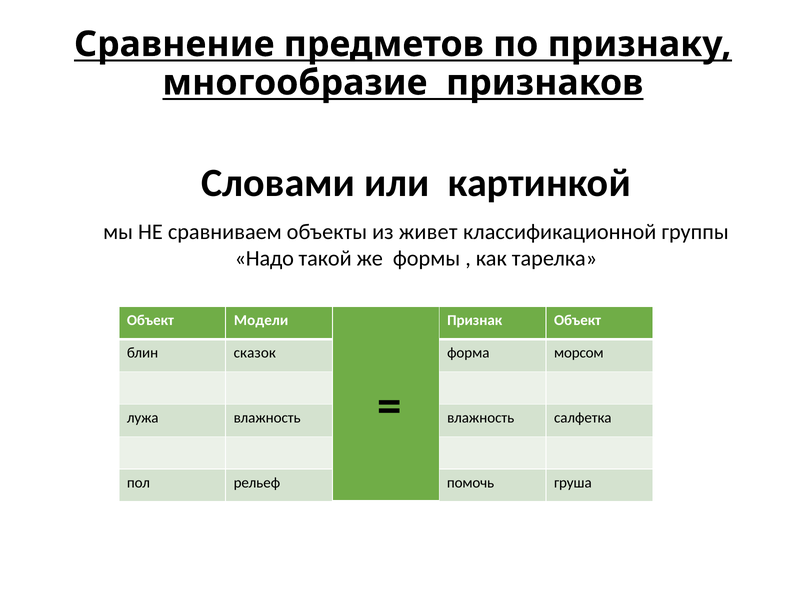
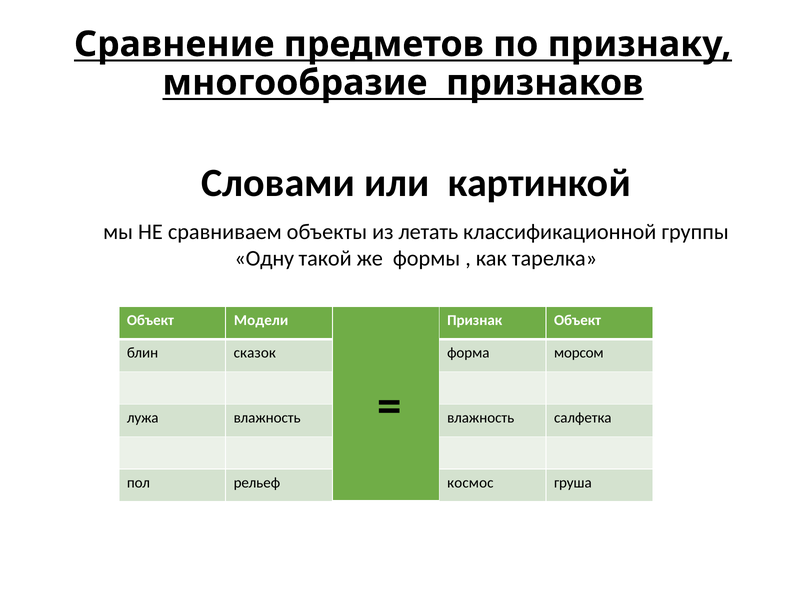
живет: живет -> летать
Надо: Надо -> Одну
помочь: помочь -> космос
